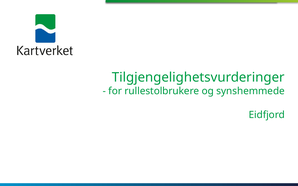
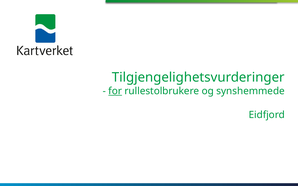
for underline: none -> present
